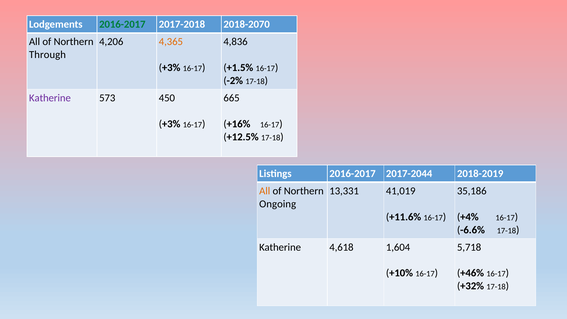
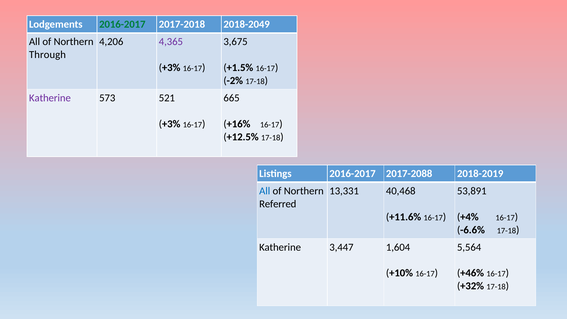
2018-2070: 2018-2070 -> 2018-2049
4,365 colour: orange -> purple
4,836: 4,836 -> 3,675
450: 450 -> 521
2017-2044: 2017-2044 -> 2017-2088
All at (265, 191) colour: orange -> blue
41,019: 41,019 -> 40,468
35,186: 35,186 -> 53,891
Ongoing: Ongoing -> Referred
4,618: 4,618 -> 3,447
5,718: 5,718 -> 5,564
